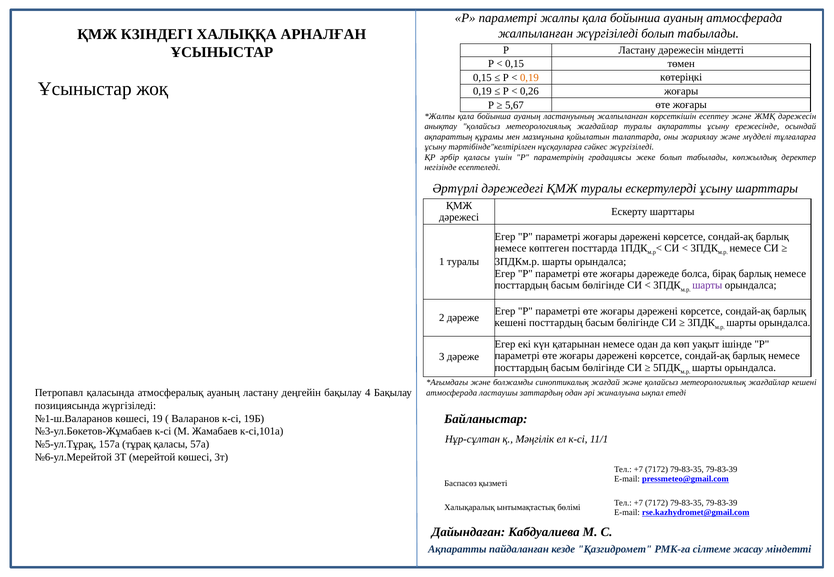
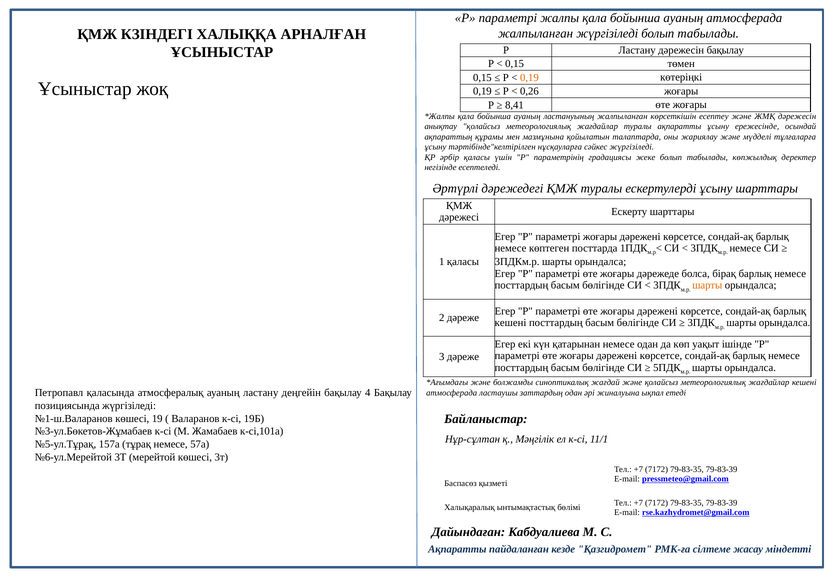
дәрежесін міндетті: міндетті -> бақылау
5,67: 5,67 -> 8,41
1 туралы: туралы -> қаласы
шарты at (707, 285) colour: purple -> orange
тұрақ қаласы: қаласы -> немесе
